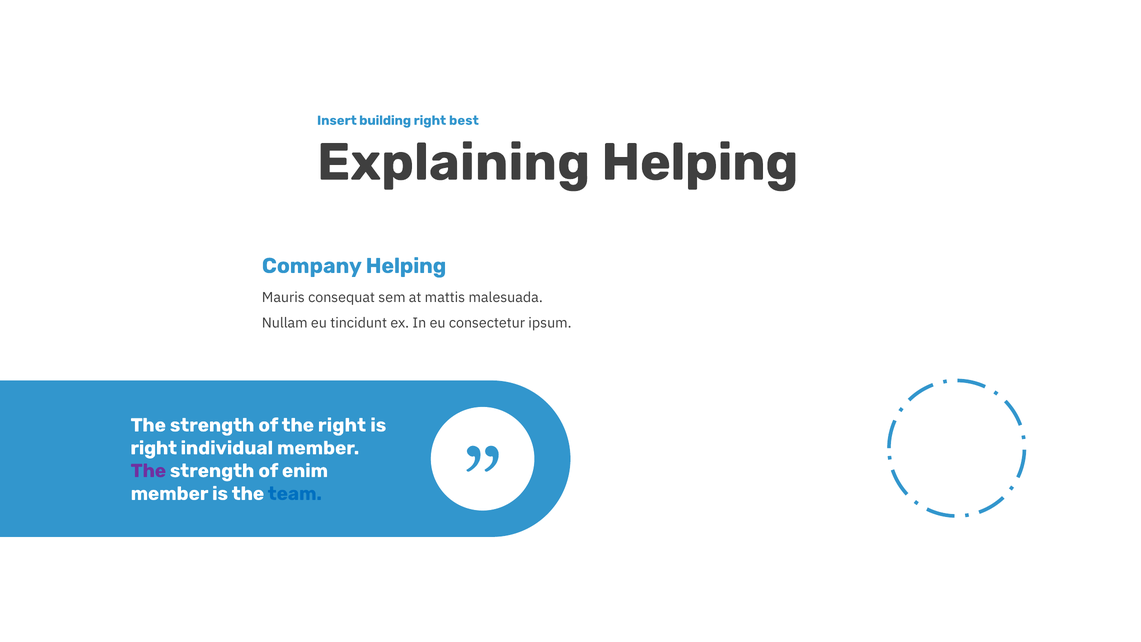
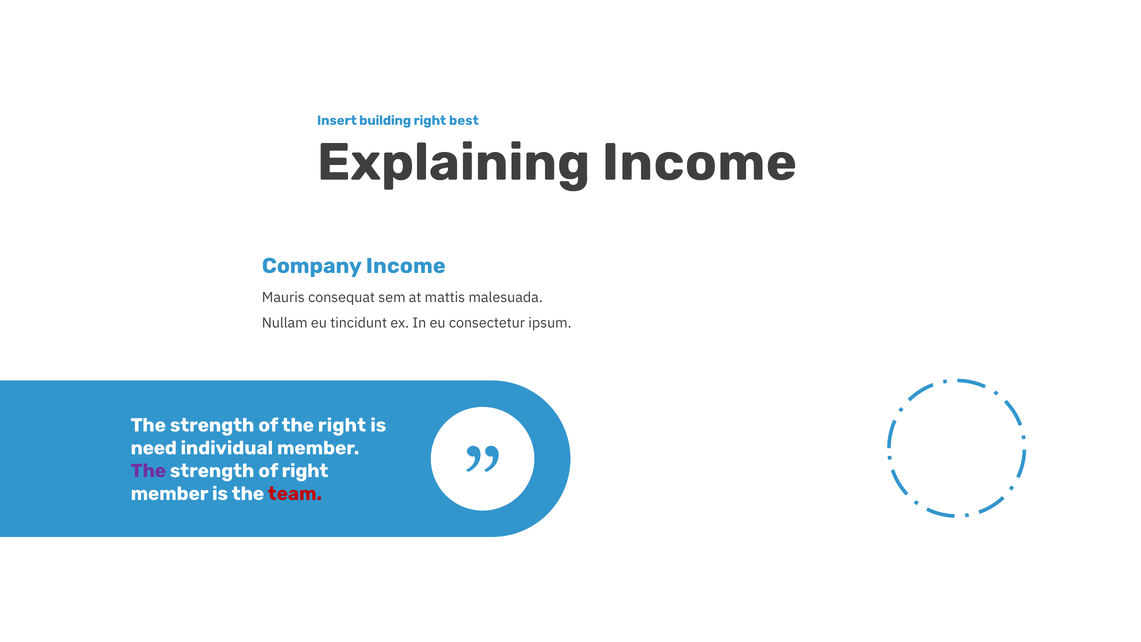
Explaining Helping: Helping -> Income
Company Helping: Helping -> Income
right at (154, 448): right -> need
of enim: enim -> right
team colour: blue -> red
